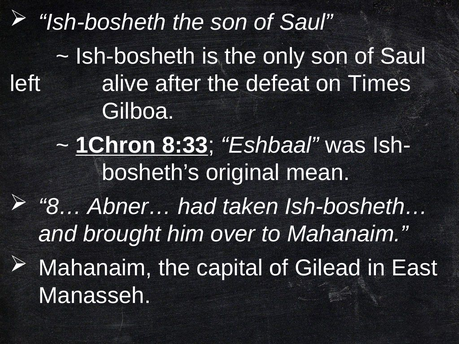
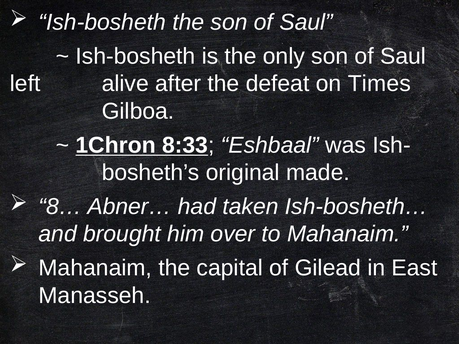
mean: mean -> made
